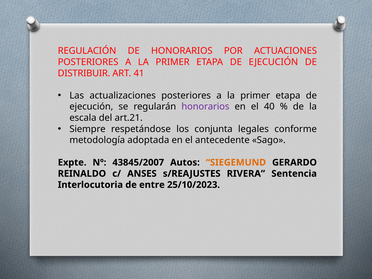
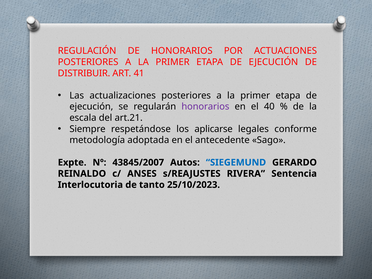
conjunta: conjunta -> aplicarse
SIEGEMUND colour: orange -> blue
entre: entre -> tanto
